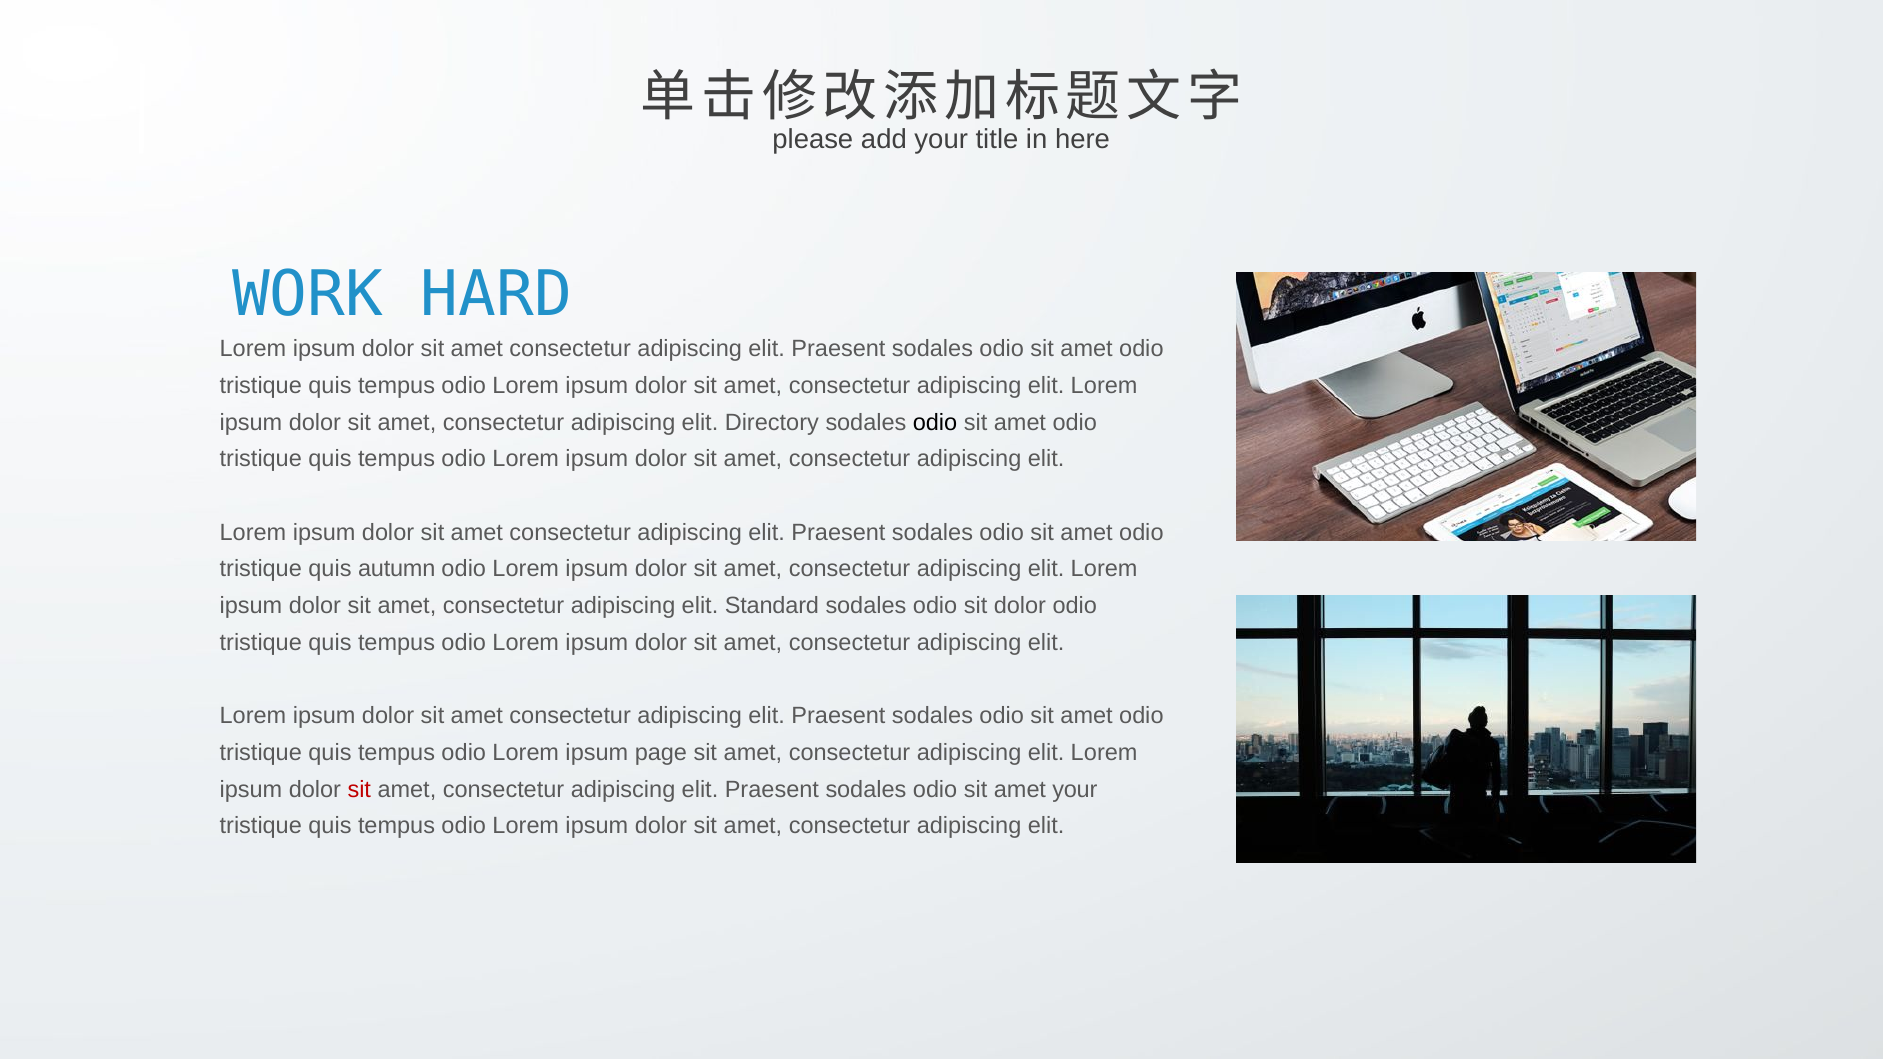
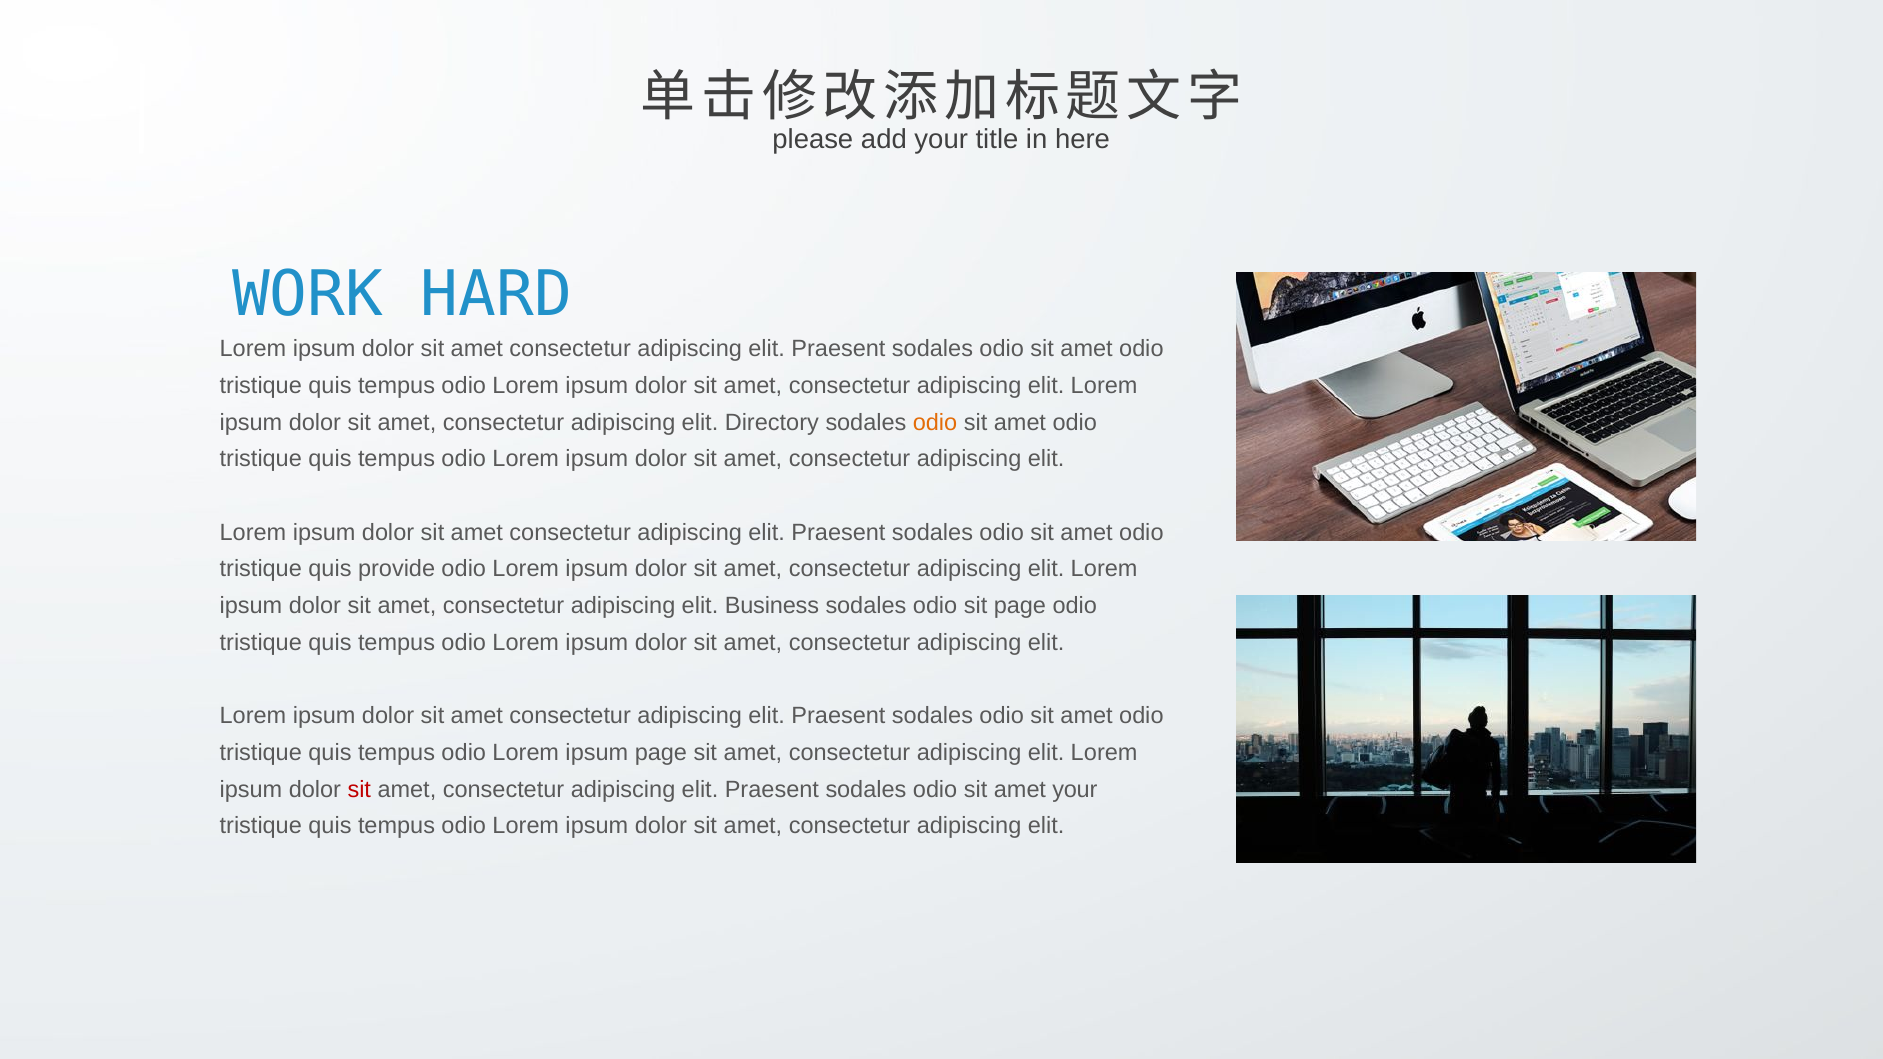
odio at (935, 422) colour: black -> orange
autumn: autumn -> provide
Standard: Standard -> Business
sit dolor: dolor -> page
